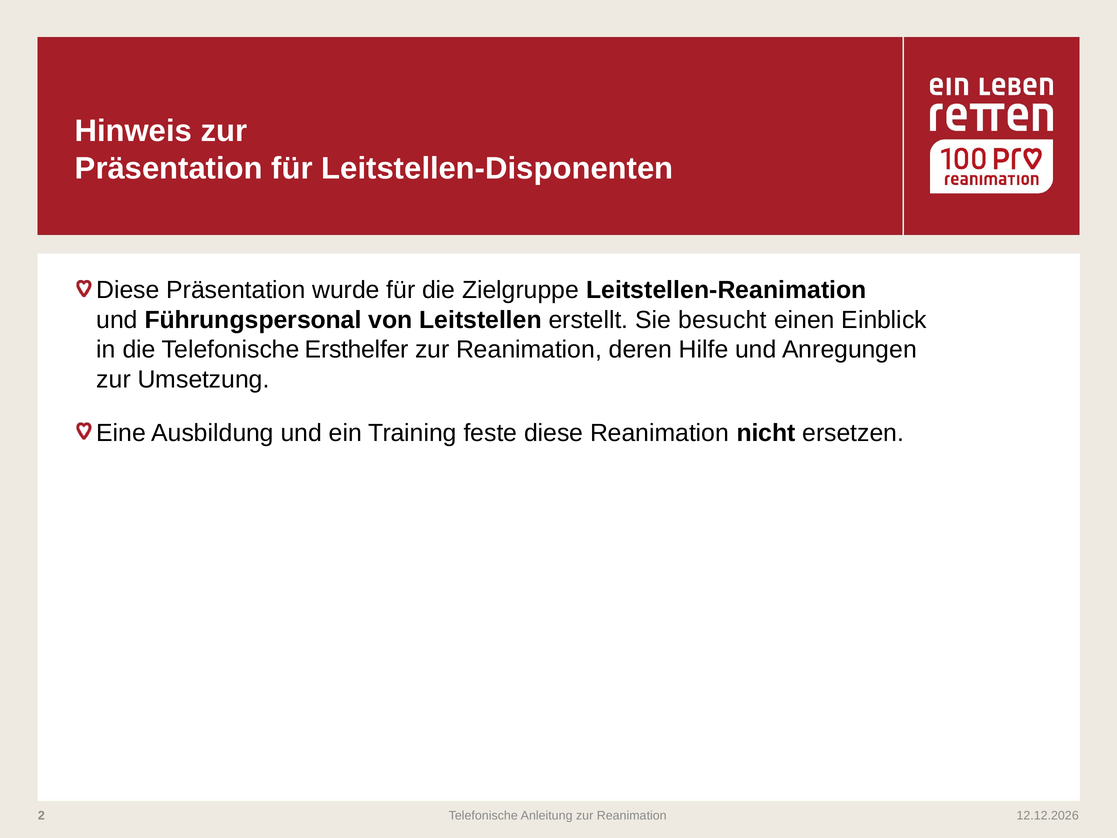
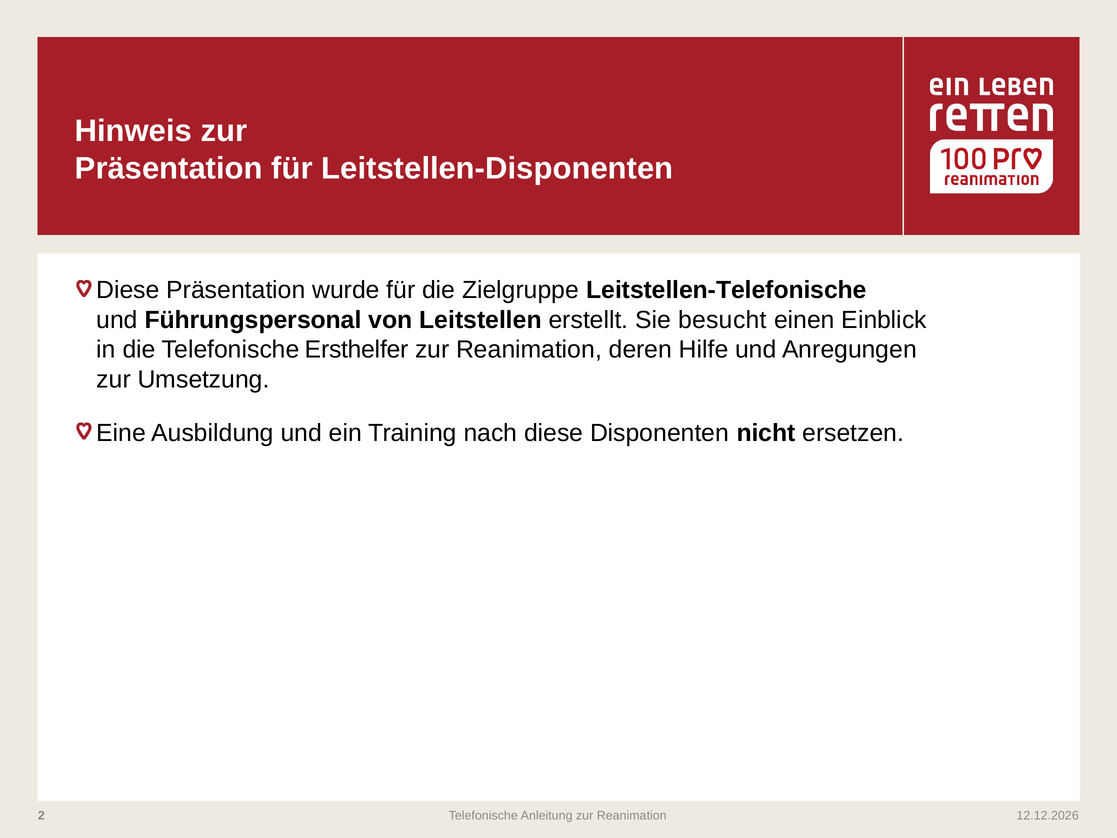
Leitstellen-Reanimation: Leitstellen-Reanimation -> Leitstellen-Telefonische
feste: feste -> nach
diese Reanimation: Reanimation -> Disponenten
